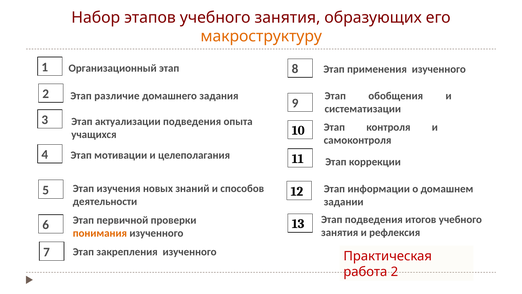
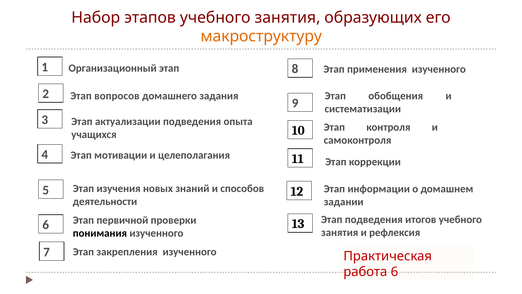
различие: различие -> вопросов
понимания colour: orange -> black
работа 2: 2 -> 6
